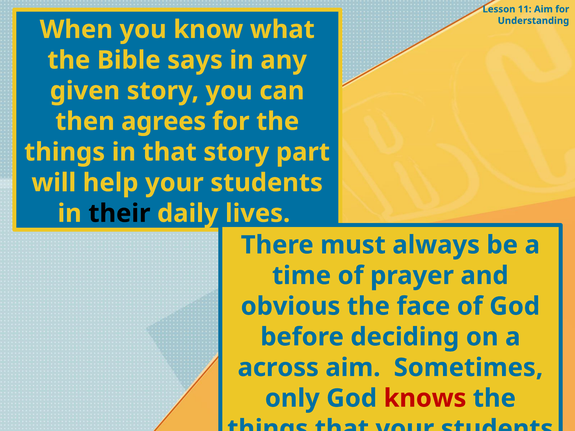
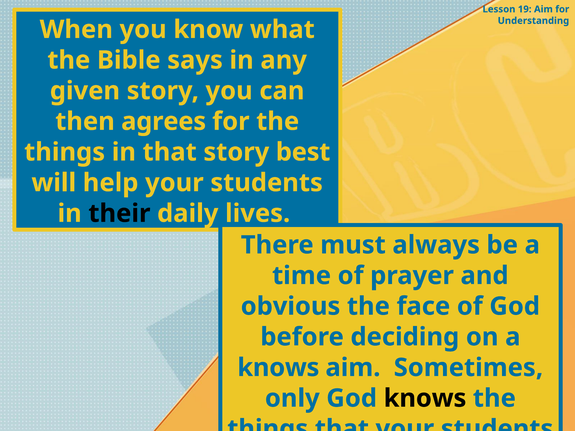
11: 11 -> 19
part: part -> best
across at (278, 368): across -> knows
knows at (425, 399) colour: red -> black
